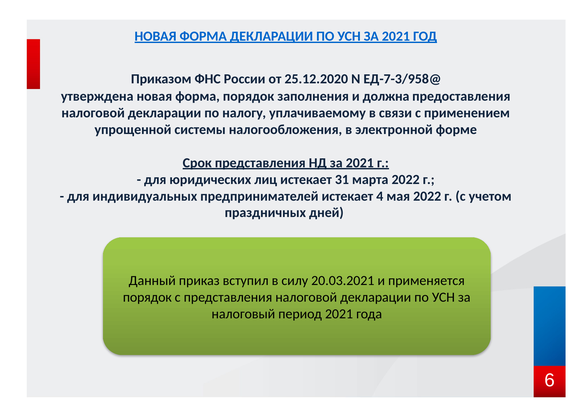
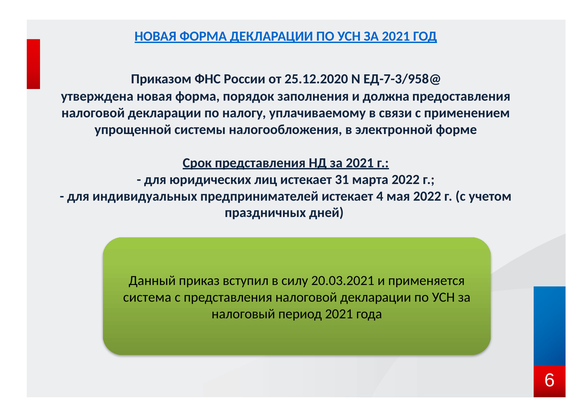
порядок at (147, 297): порядок -> система
